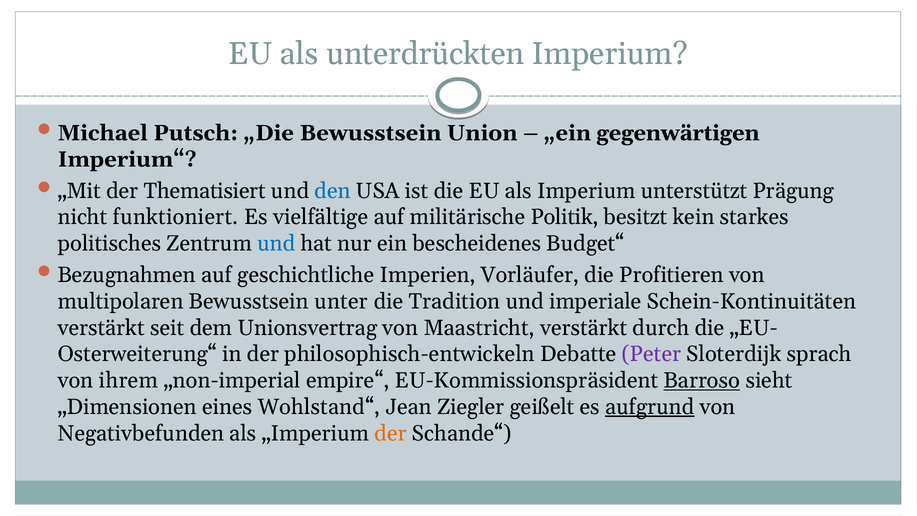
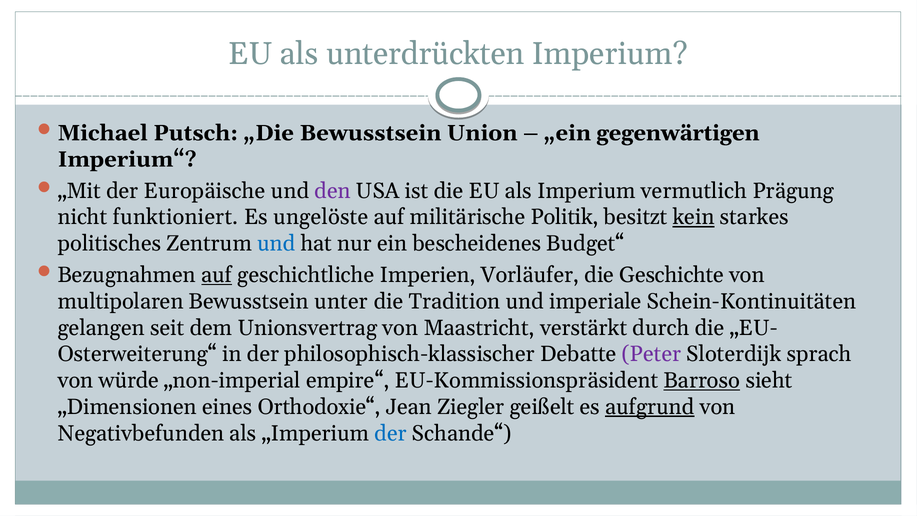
Thematisiert: Thematisiert -> Europäische
den colour: blue -> purple
unterstützt: unterstützt -> vermutlich
vielfältige: vielfältige -> ungelöste
kein underline: none -> present
auf at (217, 275) underline: none -> present
Profitieren: Profitieren -> Geschichte
verstärkt at (101, 328): verstärkt -> gelangen
philosophisch-entwickeln: philosophisch-entwickeln -> philosophisch-klassischer
ihrem: ihrem -> würde
Wohlstand“: Wohlstand“ -> Orthodoxie“
der at (391, 433) colour: orange -> blue
